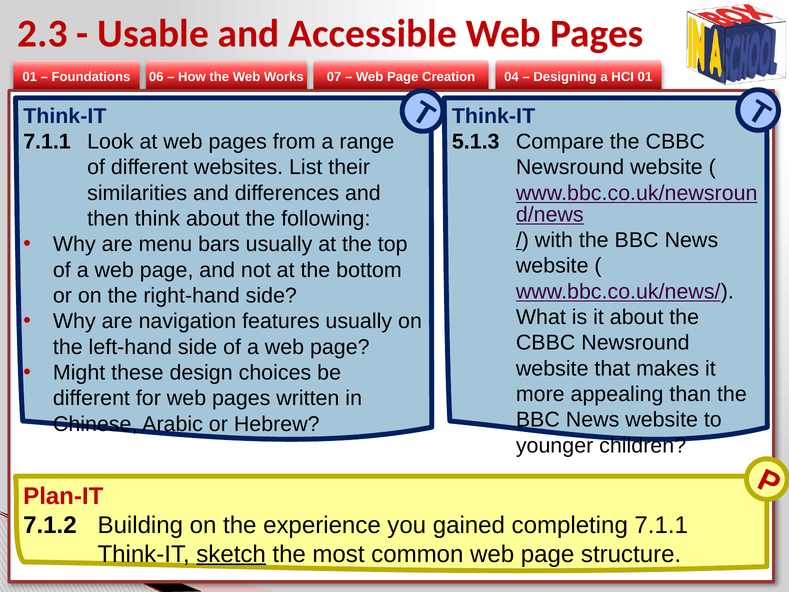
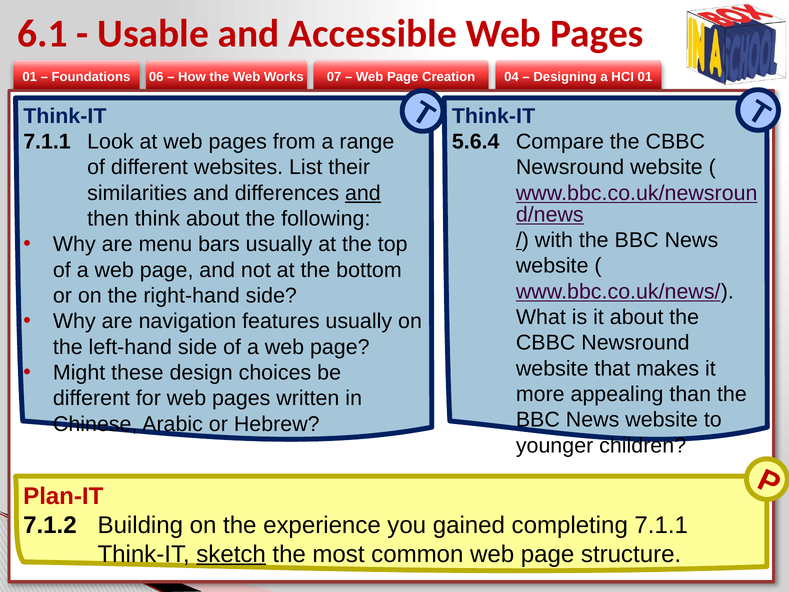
2.3: 2.3 -> 6.1
5.1.3: 5.1.3 -> 5.6.4
and at (363, 193) underline: none -> present
